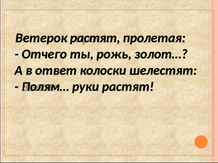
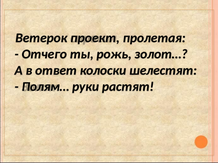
Ветерок растят: растят -> проект
